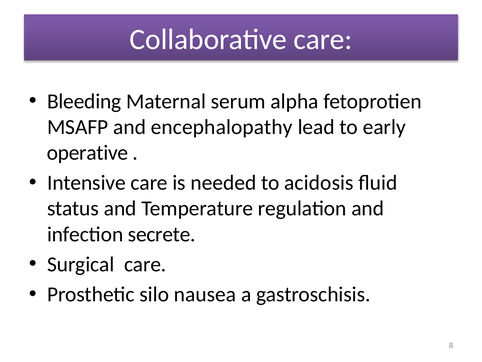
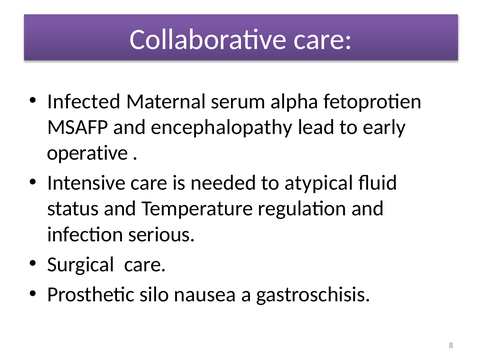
Bleeding: Bleeding -> Infected
acidosis: acidosis -> atypical
secrete: secrete -> serious
